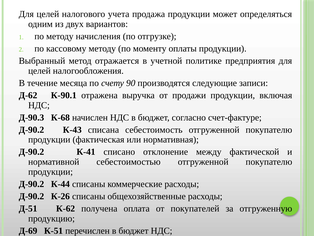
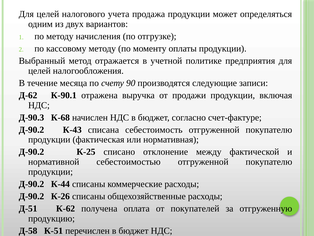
К-41: К-41 -> К-25
Д-69: Д-69 -> Д-58
